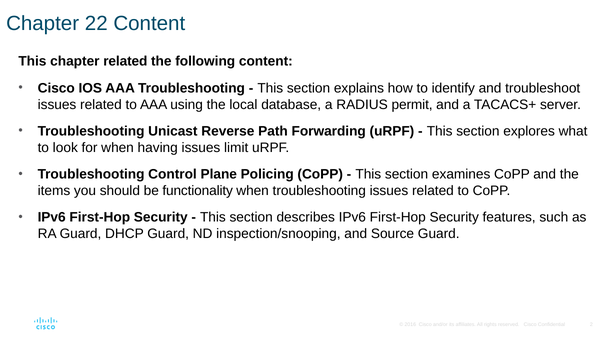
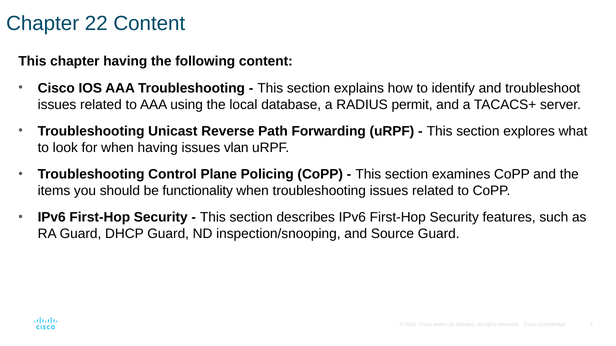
chapter related: related -> having
limit: limit -> vlan
